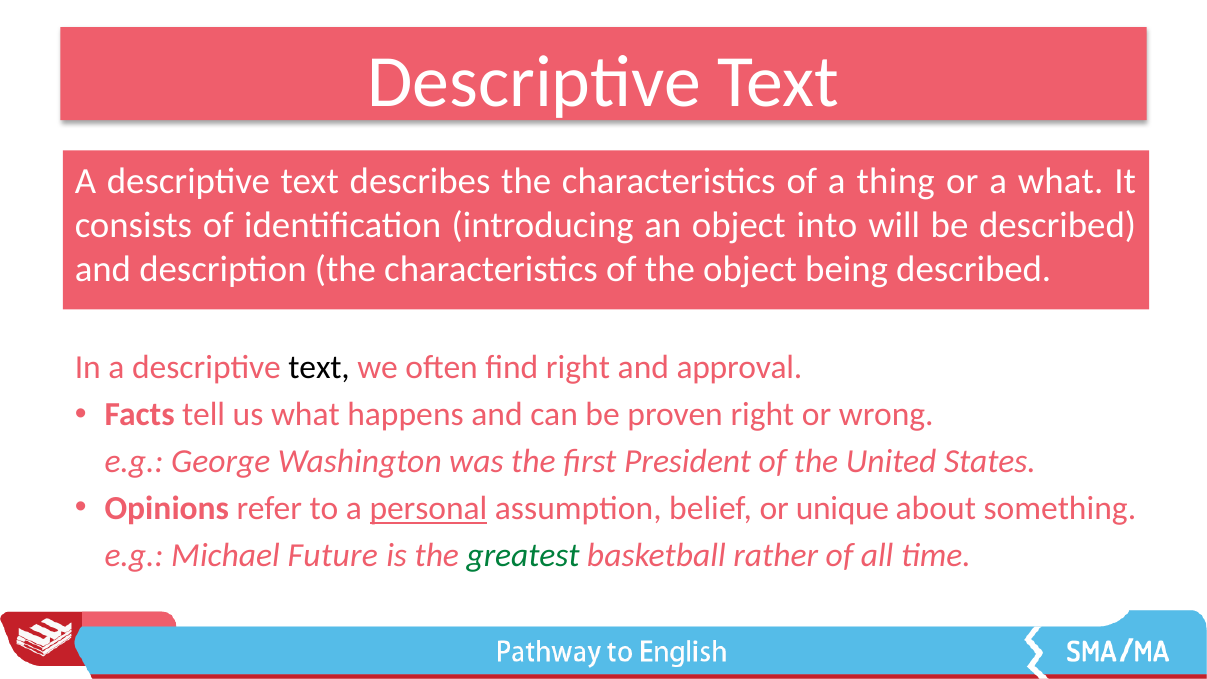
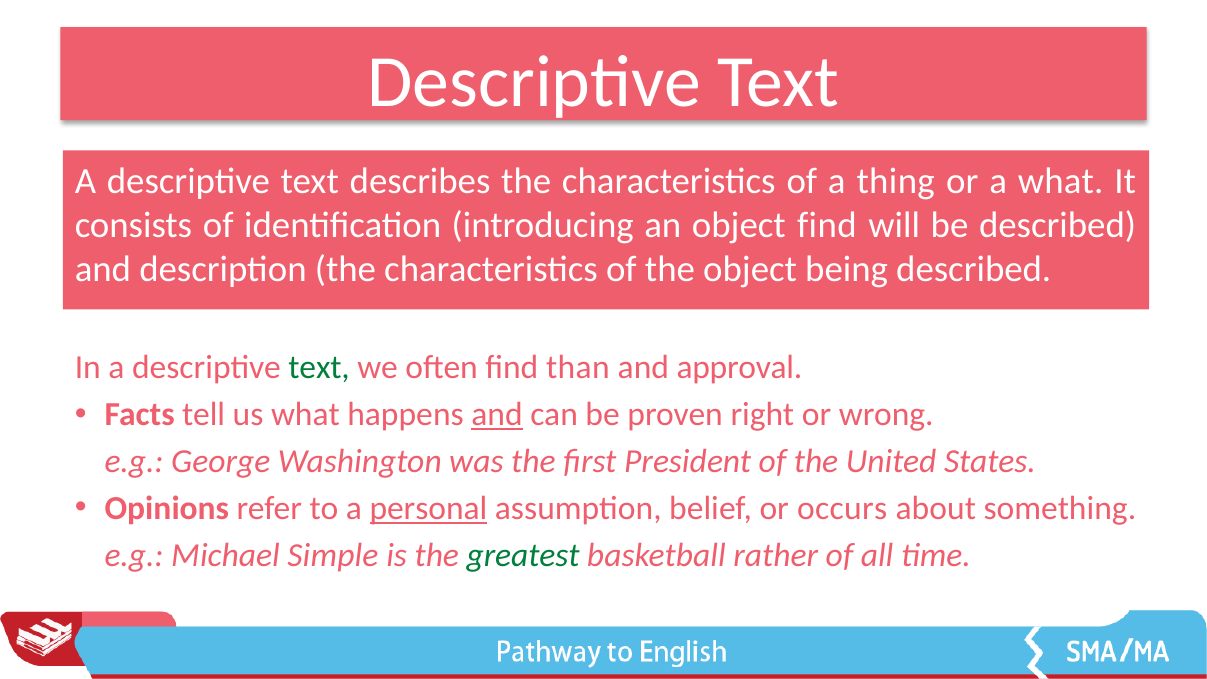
object into: into -> find
text at (319, 368) colour: black -> green
find right: right -> than
and at (497, 415) underline: none -> present
unique: unique -> occurs
Future: Future -> Simple
